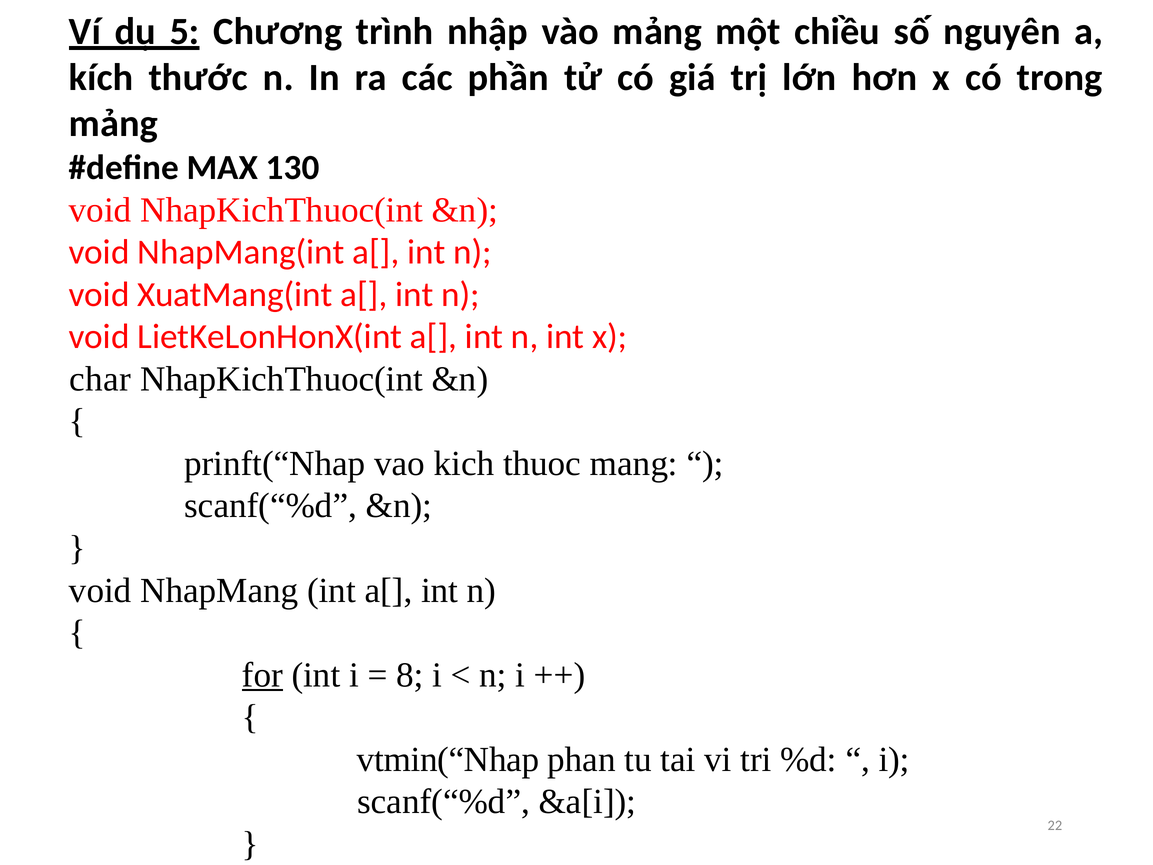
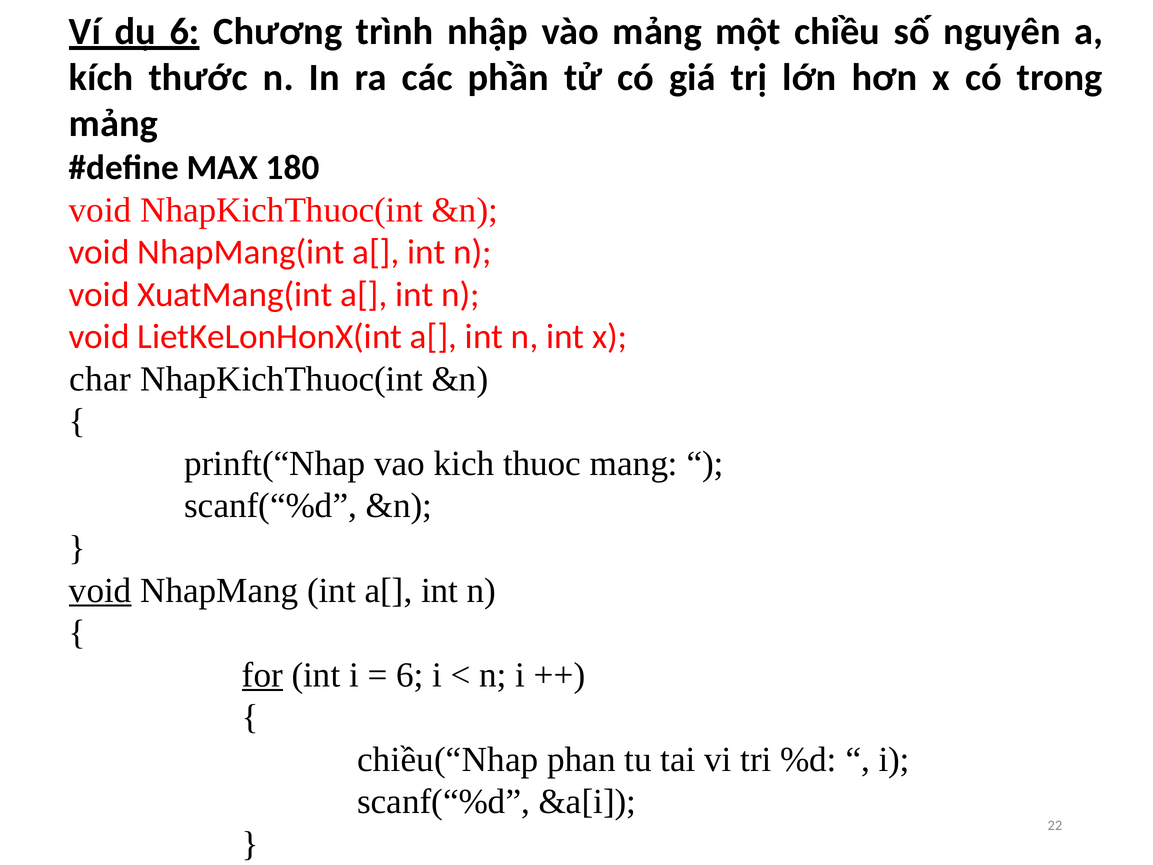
dụ 5: 5 -> 6
130: 130 -> 180
void at (100, 590) underline: none -> present
8 at (410, 675): 8 -> 6
vtmin(“Nhap: vtmin(“Nhap -> chiều(“Nhap
